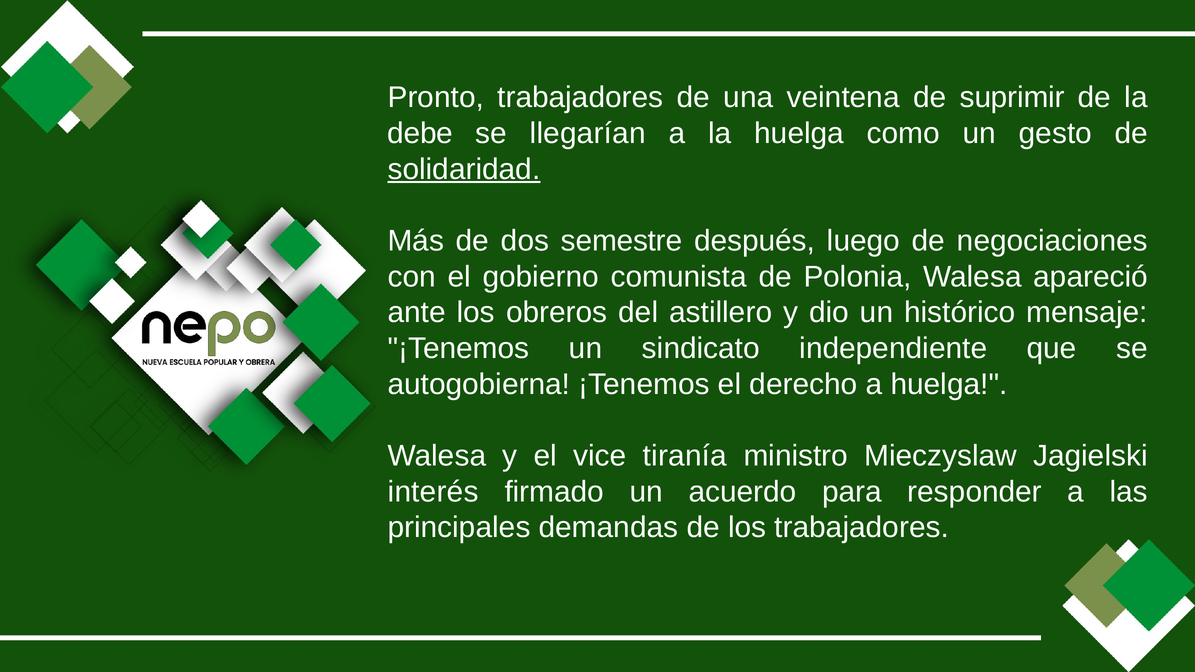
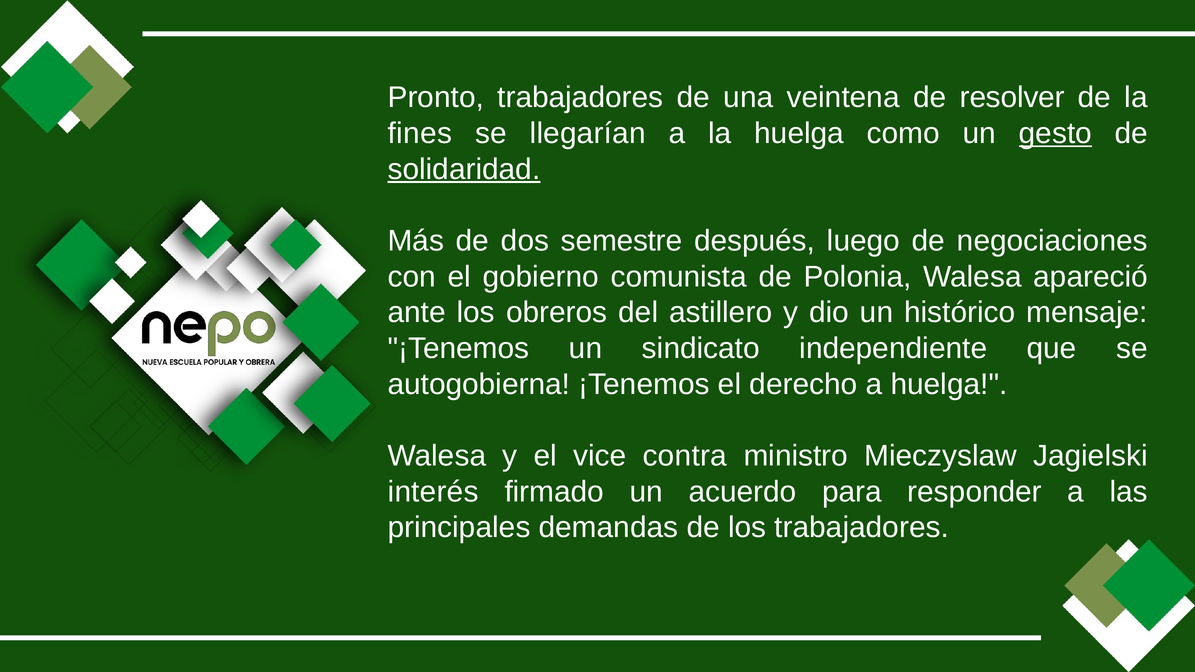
suprimir: suprimir -> resolver
debe: debe -> fines
gesto underline: none -> present
tiranía: tiranía -> contra
